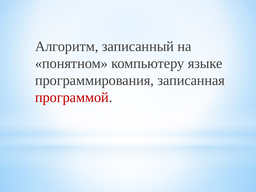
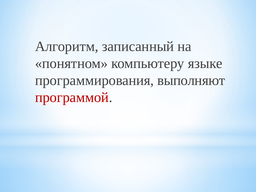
записанная: записанная -> выполняют
